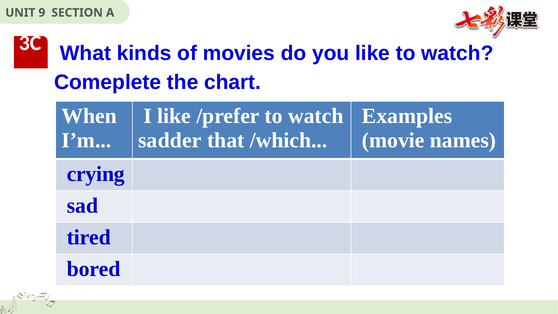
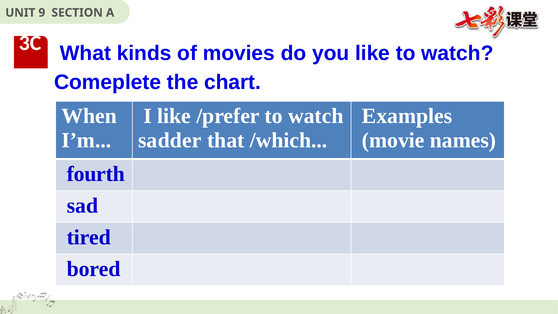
crying: crying -> fourth
